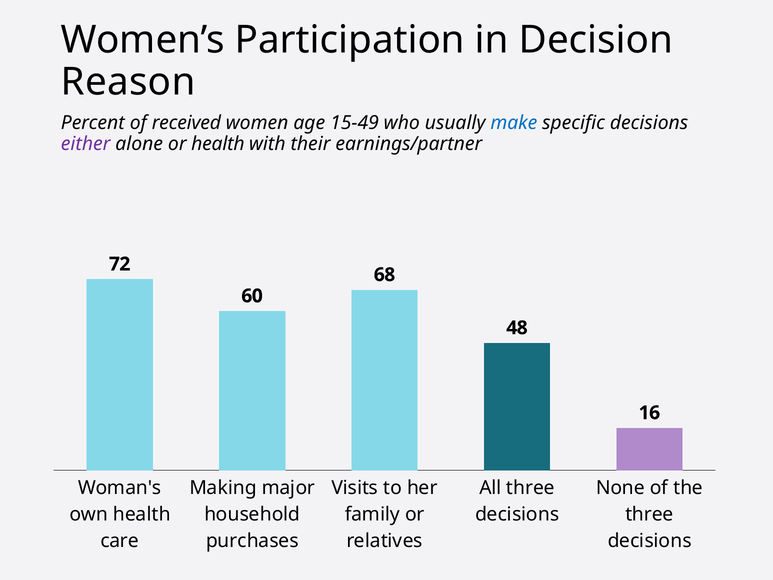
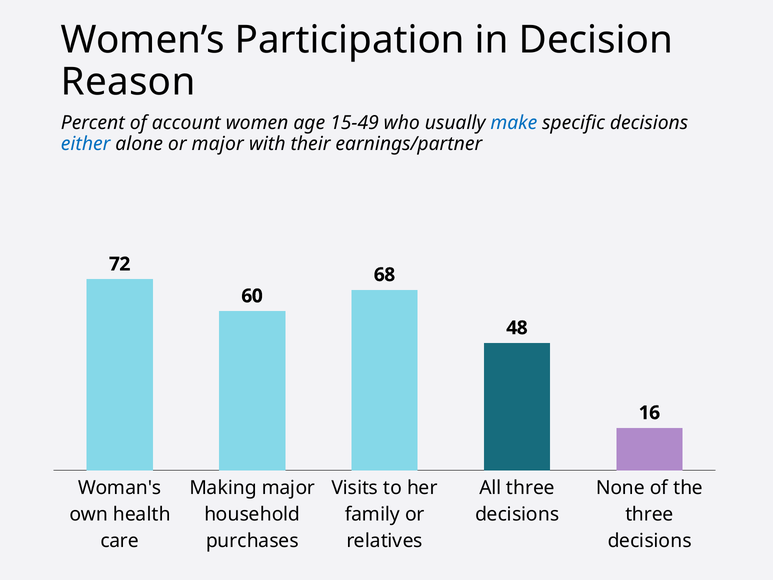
received: received -> account
either colour: purple -> blue
or health: health -> major
